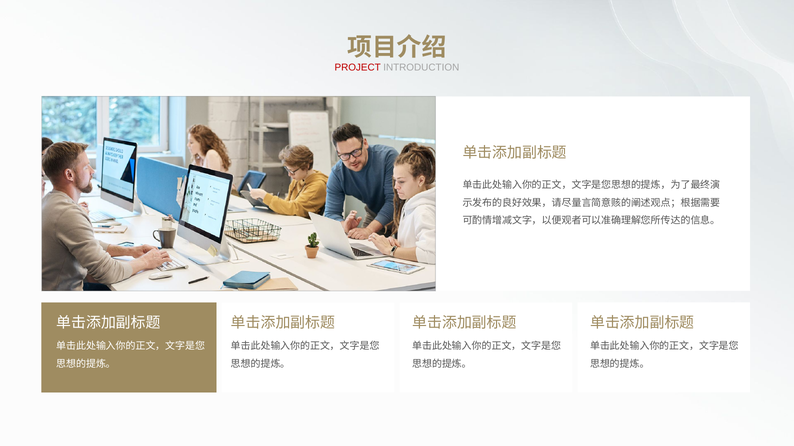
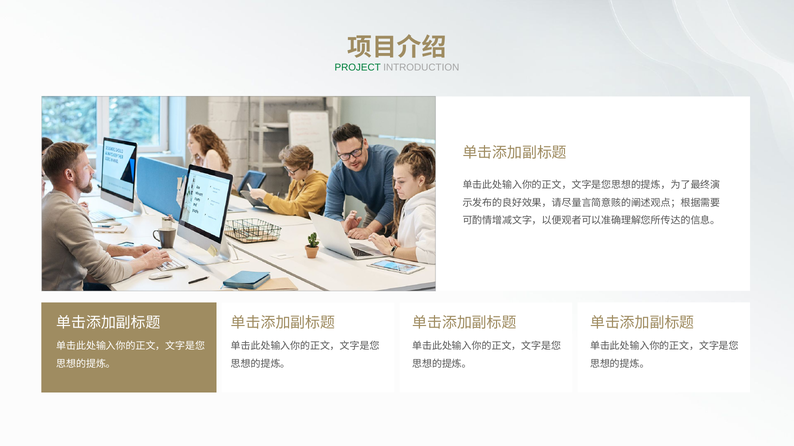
PROJECT colour: red -> green
